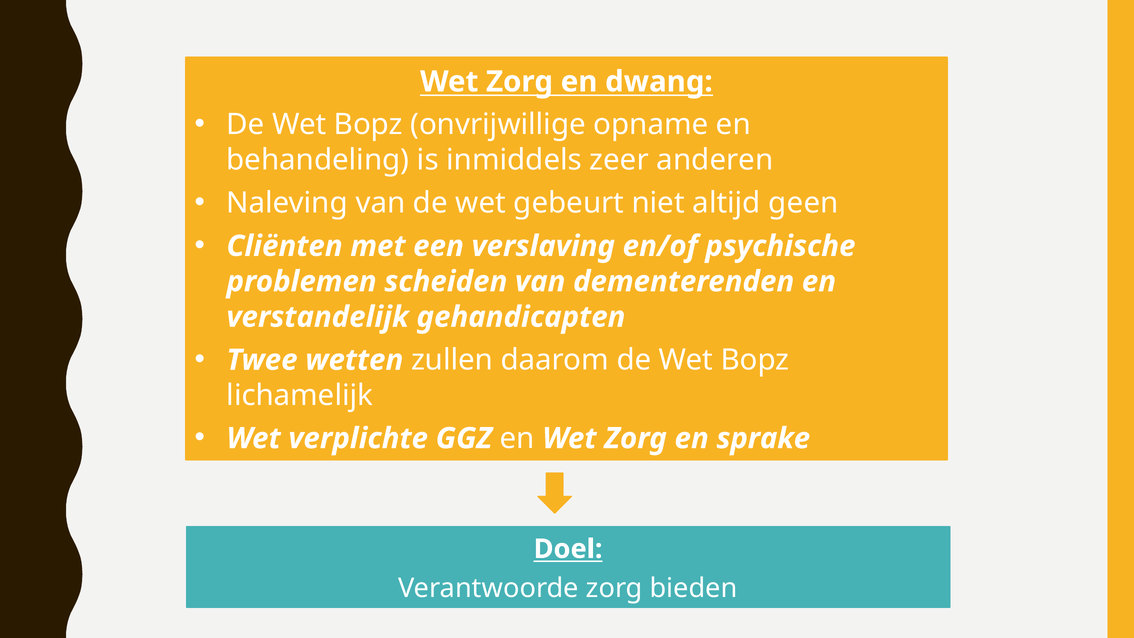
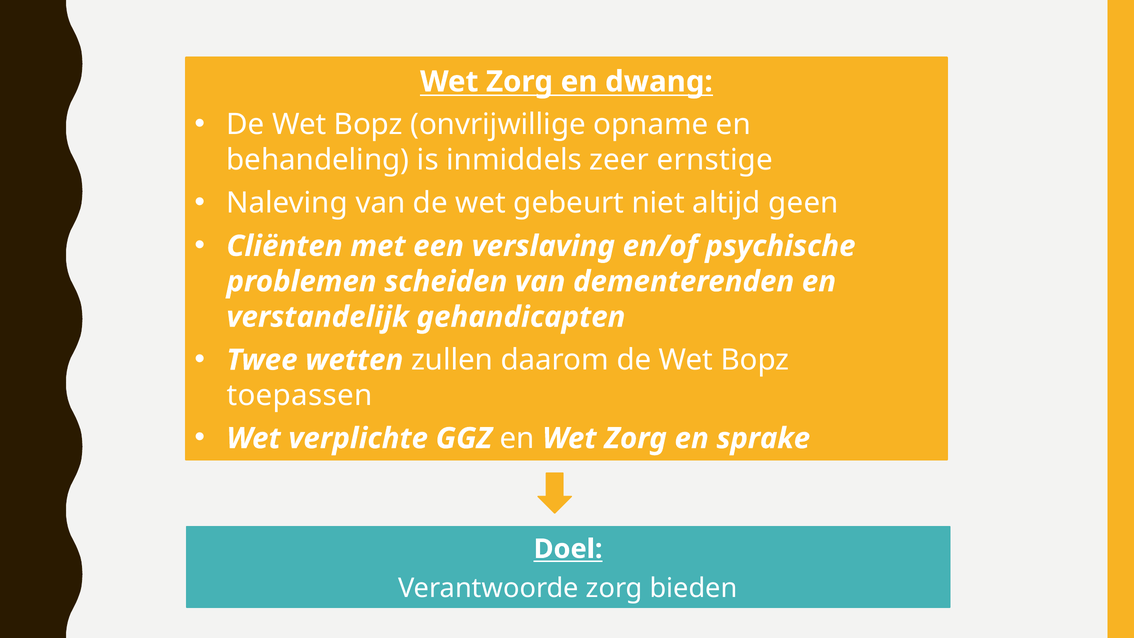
anderen: anderen -> ernstige
lichamelijk: lichamelijk -> toepassen
